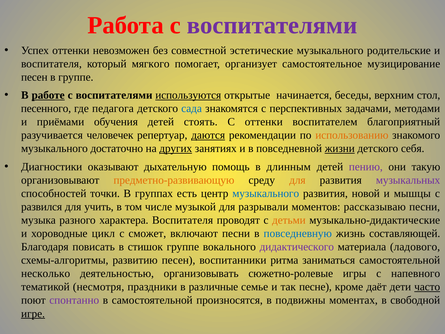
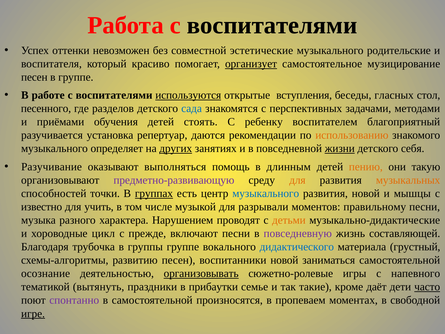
воспитателями at (272, 25) colour: purple -> black
мягкого: мягкого -> красиво
организует underline: none -> present
работе underline: present -> none
начинается: начинается -> вступления
верхним: верхним -> гласных
педагога: педагога -> разделов
С оттенки: оттенки -> ребенку
человечек: человечек -> установка
даются underline: present -> none
достаточно: достаточно -> определяет
Диагностики: Диагностики -> Разучивание
дыхательную: дыхательную -> выполняться
пению colour: purple -> orange
предметно-развивающую colour: orange -> purple
музыкальных colour: purple -> orange
группах underline: none -> present
развился: развился -> известно
рассказываю: рассказываю -> правильному
характера Воспитателя: Воспитателя -> Нарушением
сможет: сможет -> прежде
повседневную colour: blue -> purple
повисать: повисать -> трубочка
стишок: стишок -> группы
дидактического colour: purple -> blue
ладового: ладового -> грустный
воспитанники ритма: ритма -> новой
несколько: несколько -> осознание
организовывать underline: none -> present
несмотря: несмотря -> вытянуть
различные: различные -> прибаутки
песне: песне -> такие
подвижны: подвижны -> пропеваем
